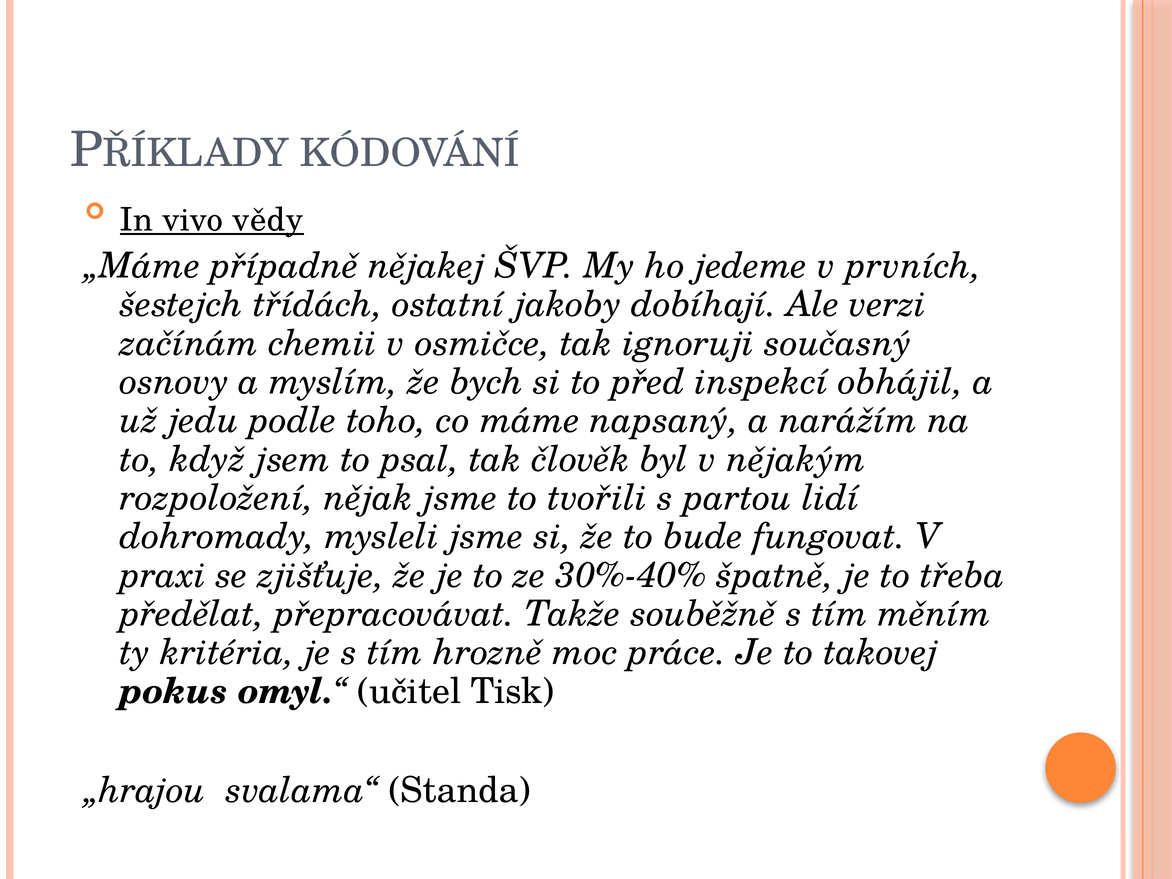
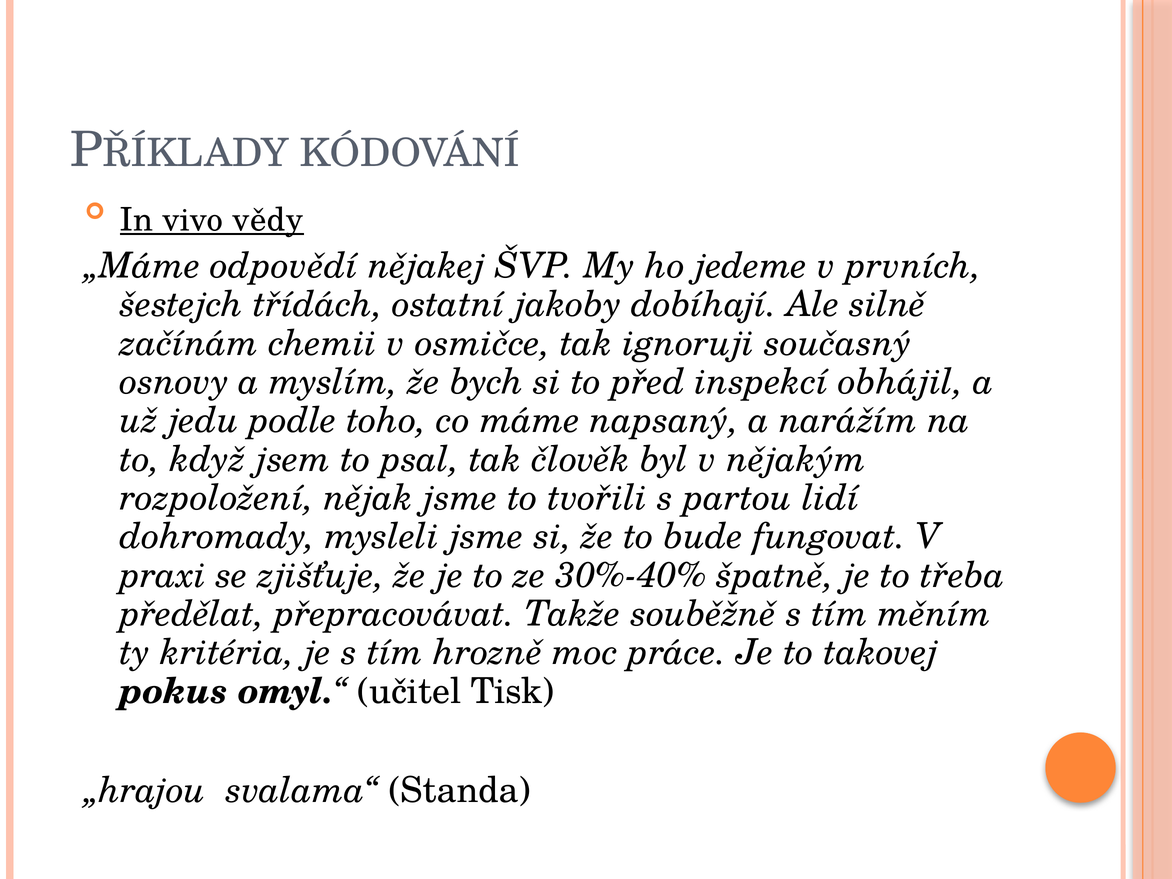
případně: případně -> odpovědí
verzi: verzi -> silně
